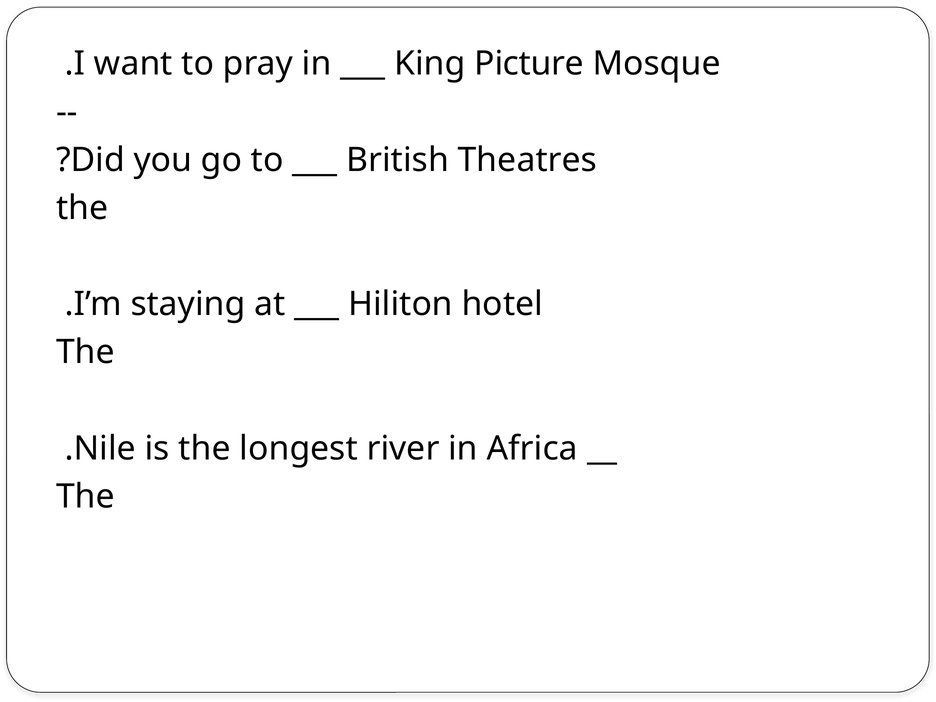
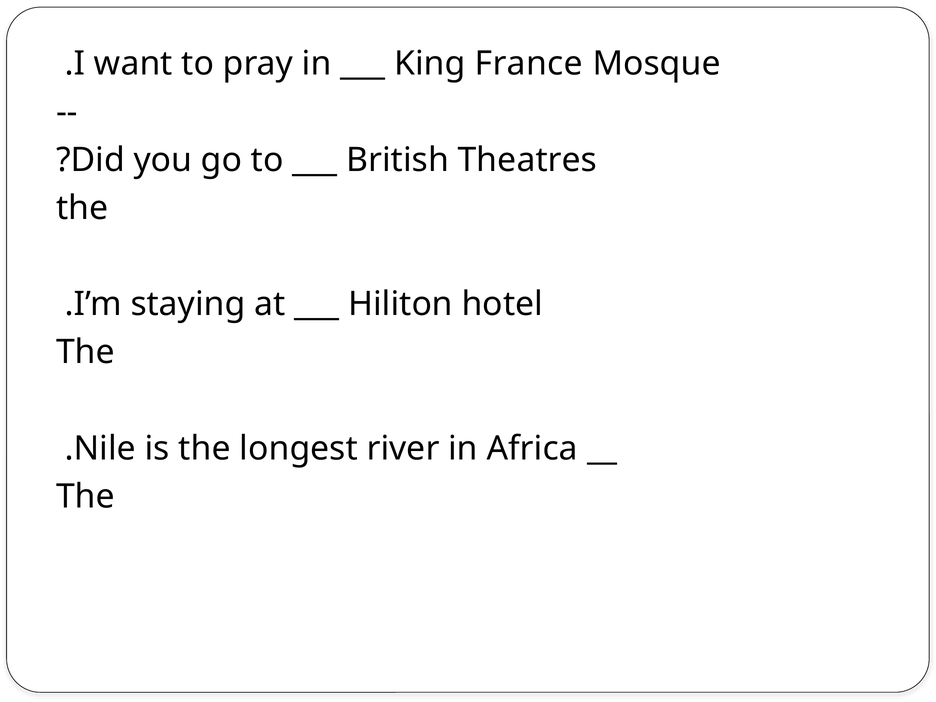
Picture: Picture -> France
